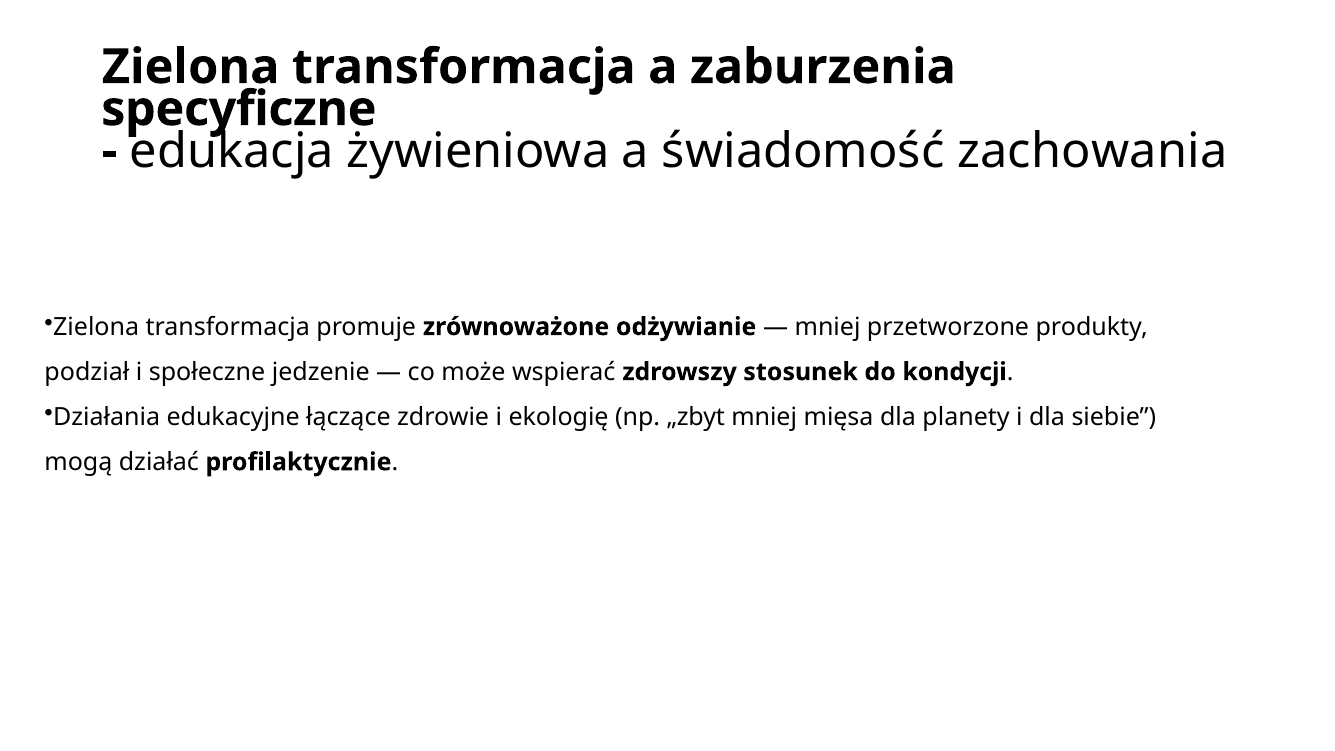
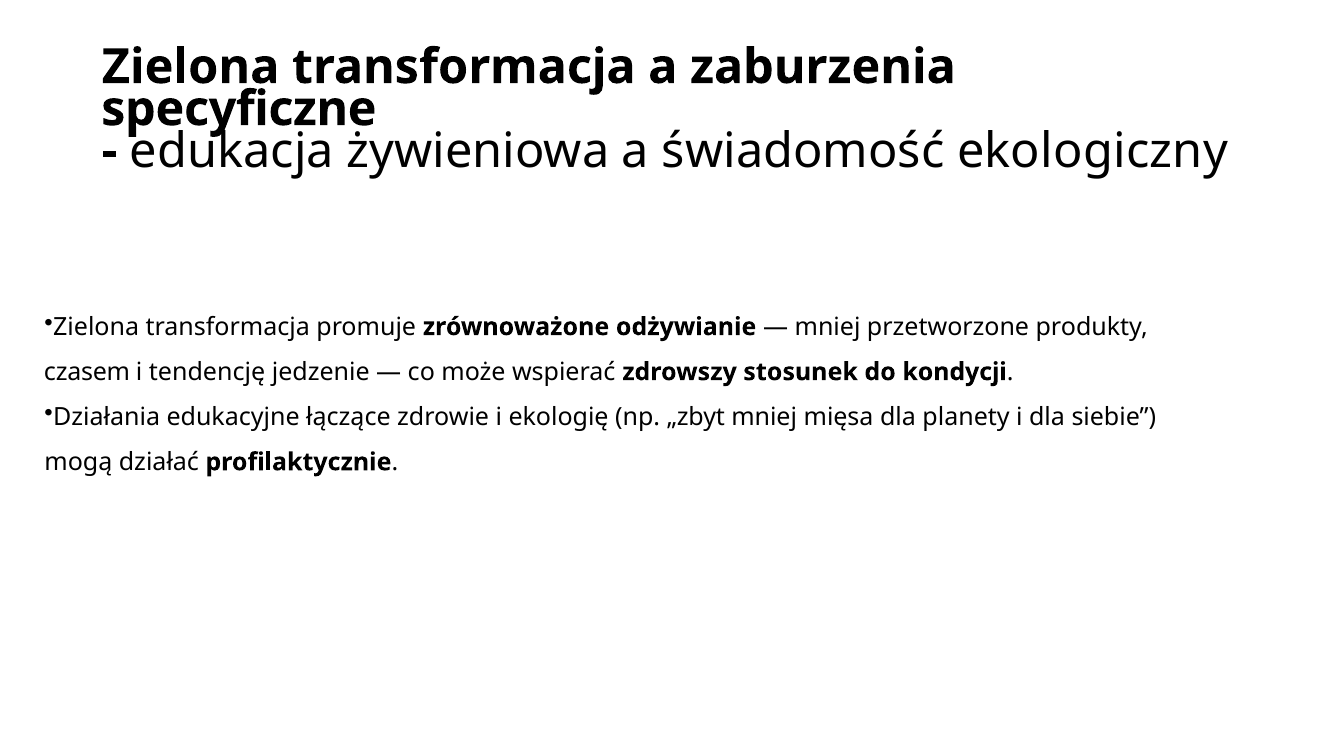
zachowania: zachowania -> ekologiczny
podział: podział -> czasem
społeczne: społeczne -> tendencję
